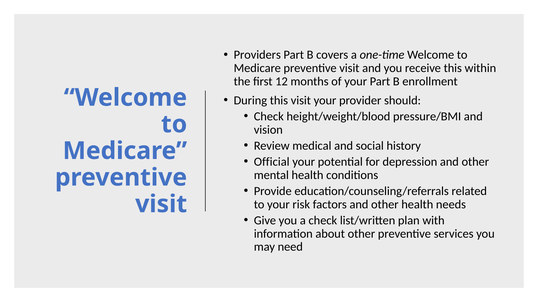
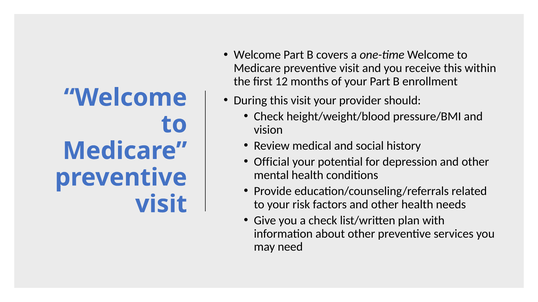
Providers at (257, 55): Providers -> Welcome
